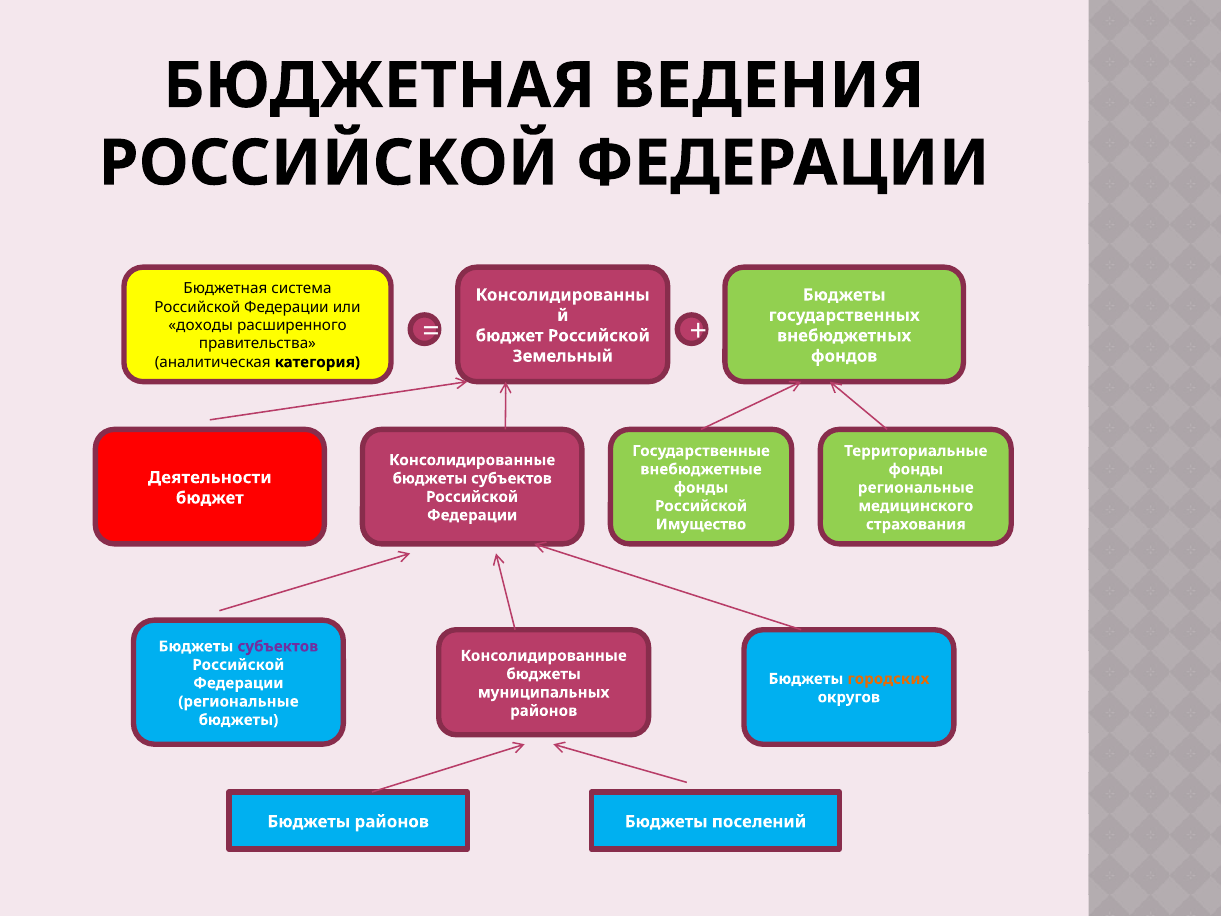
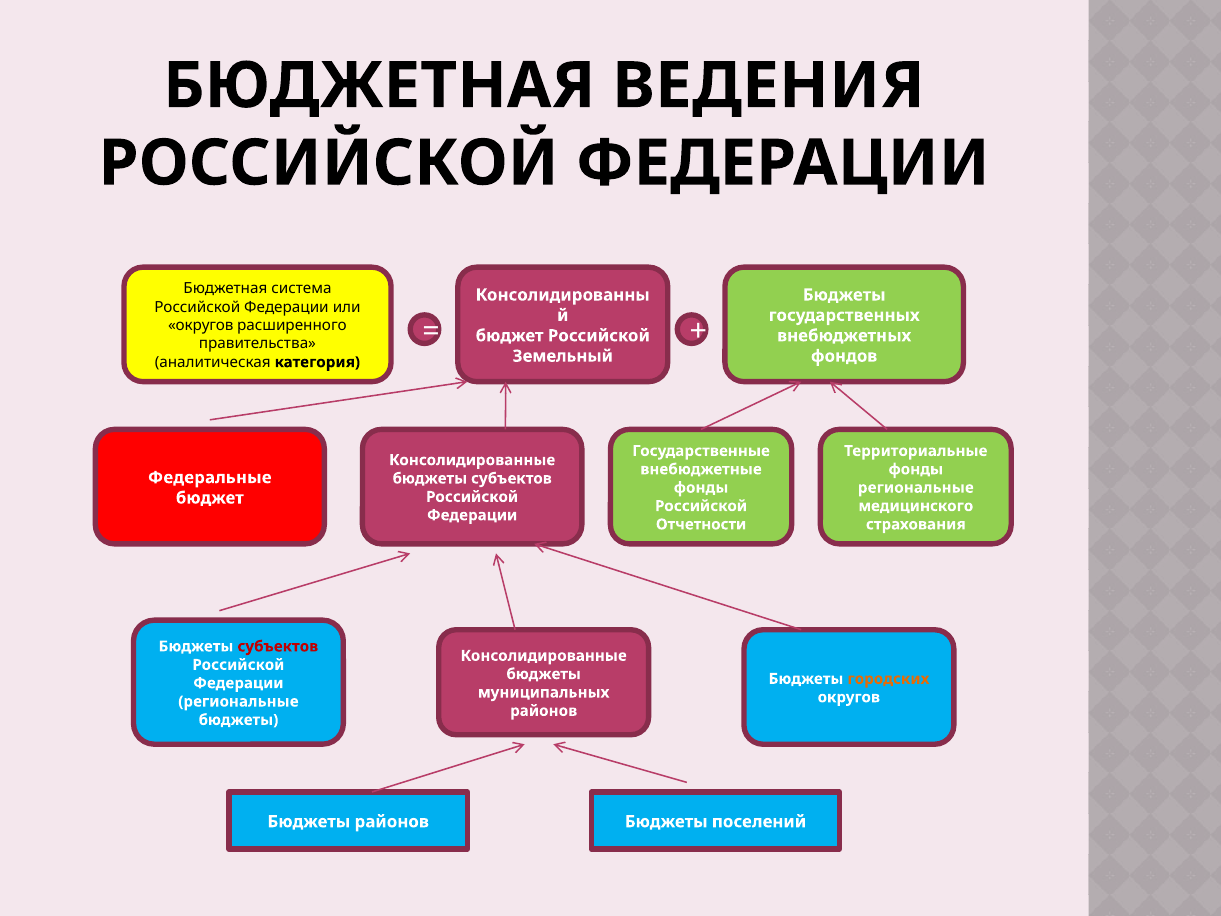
доходы at (201, 325): доходы -> округов
Деятельности: Деятельности -> Федеральные
Имущество: Имущество -> Отчетности
субъектов at (278, 646) colour: purple -> red
